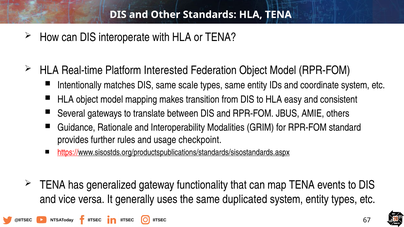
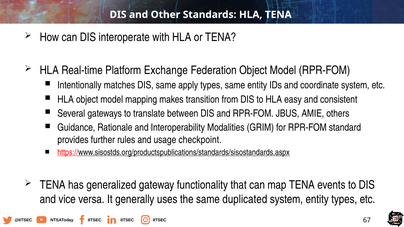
Interested: Interested -> Exchange
scale: scale -> apply
